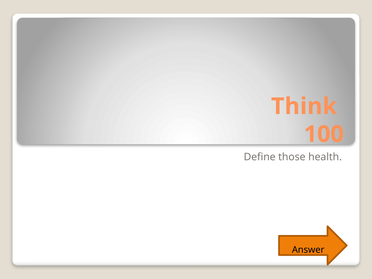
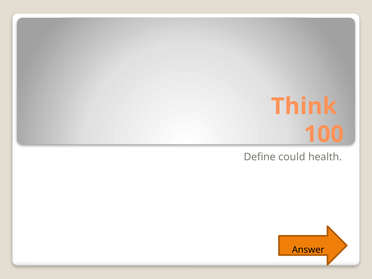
those: those -> could
